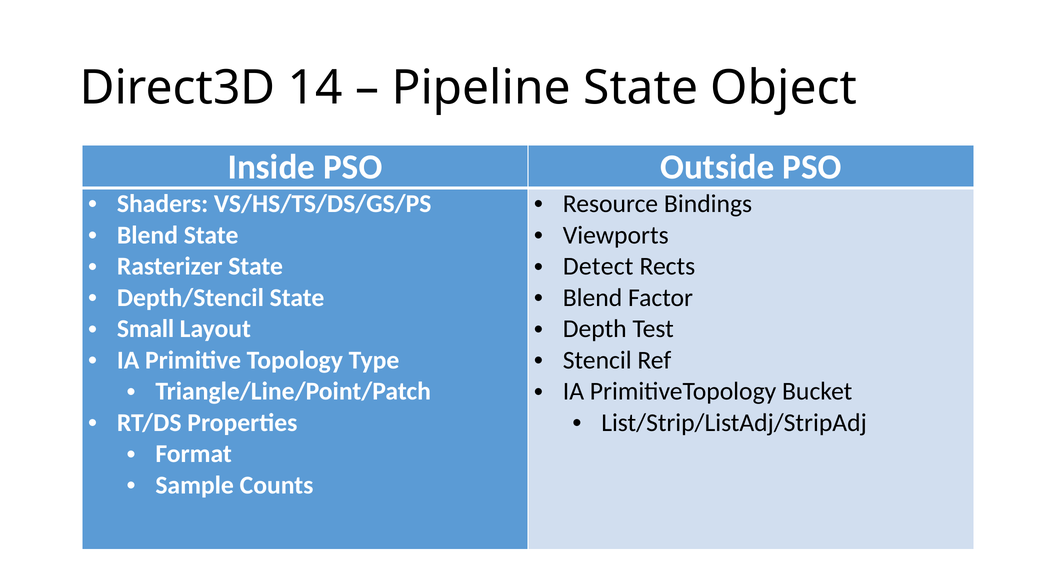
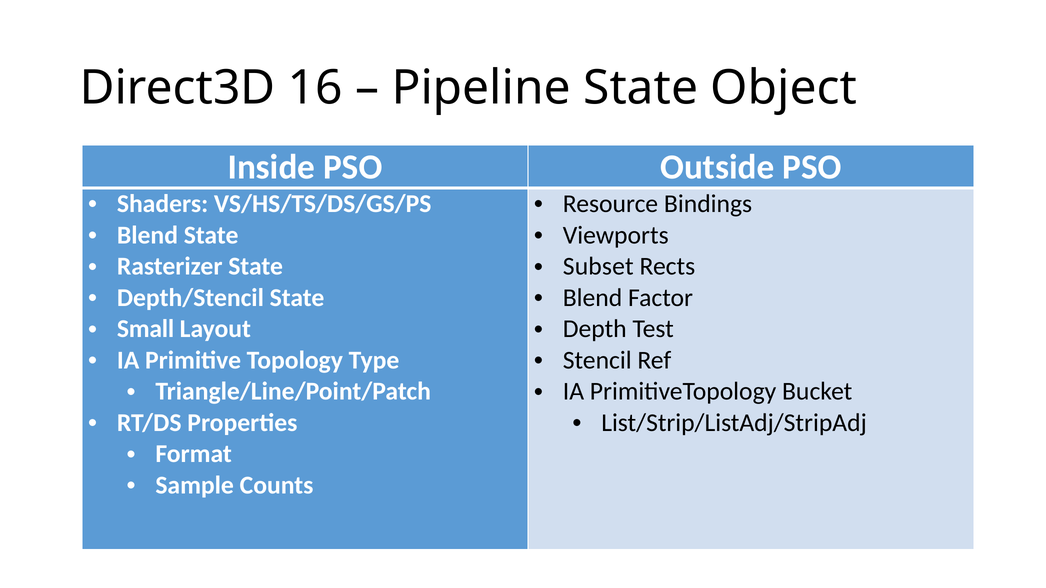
14: 14 -> 16
Detect: Detect -> Subset
